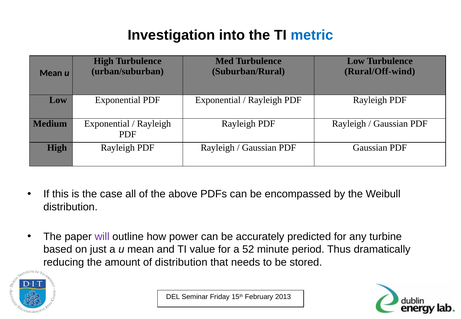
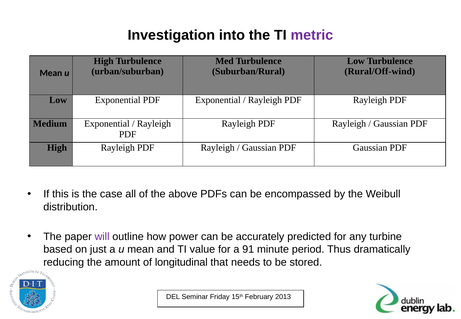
metric colour: blue -> purple
52: 52 -> 91
of distribution: distribution -> longitudinal
